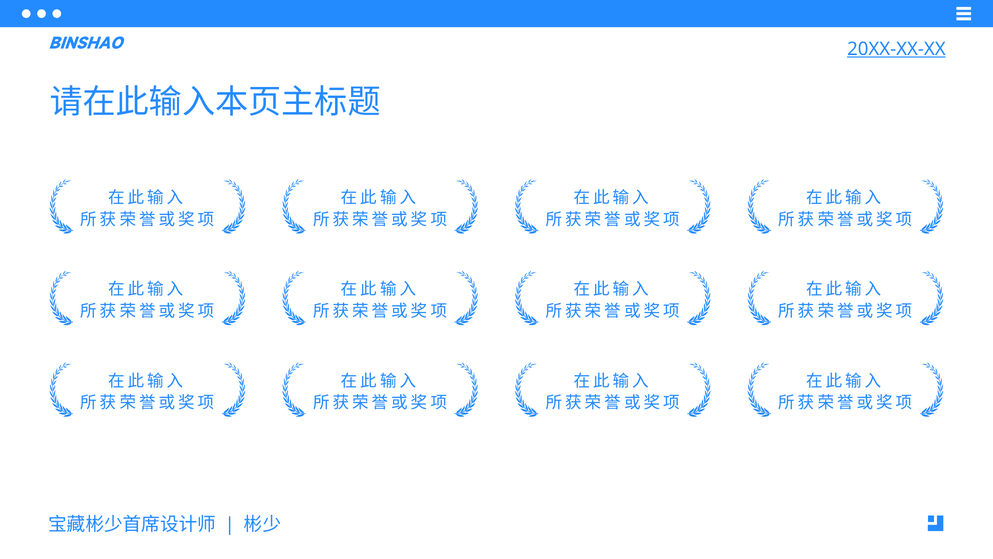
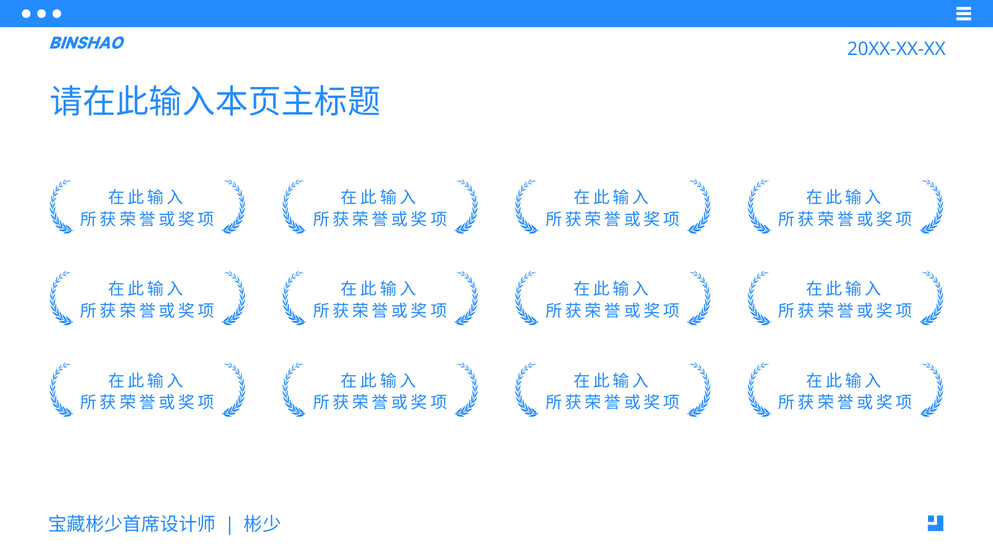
20XX-XX-XX underline: present -> none
